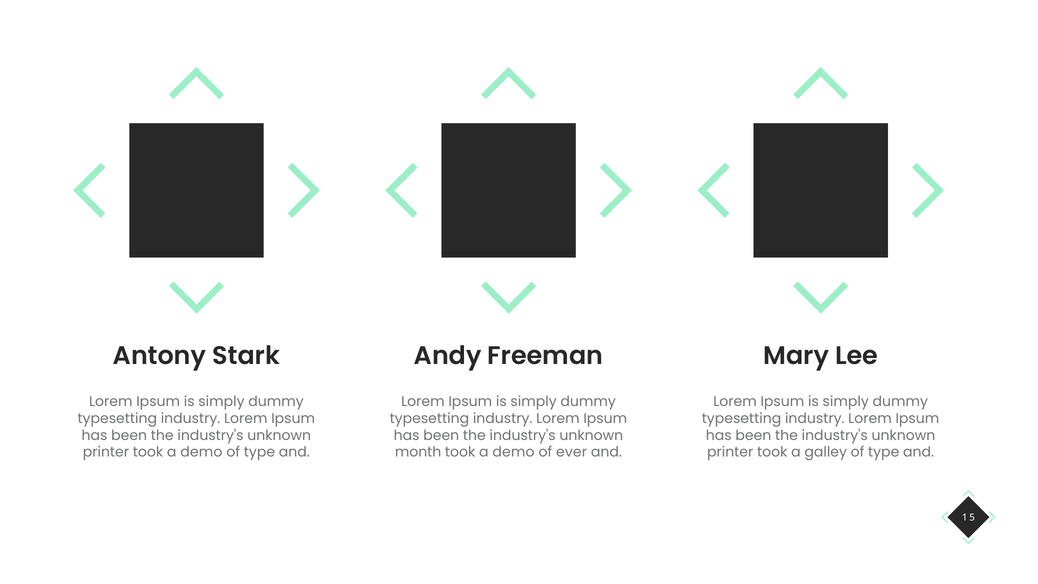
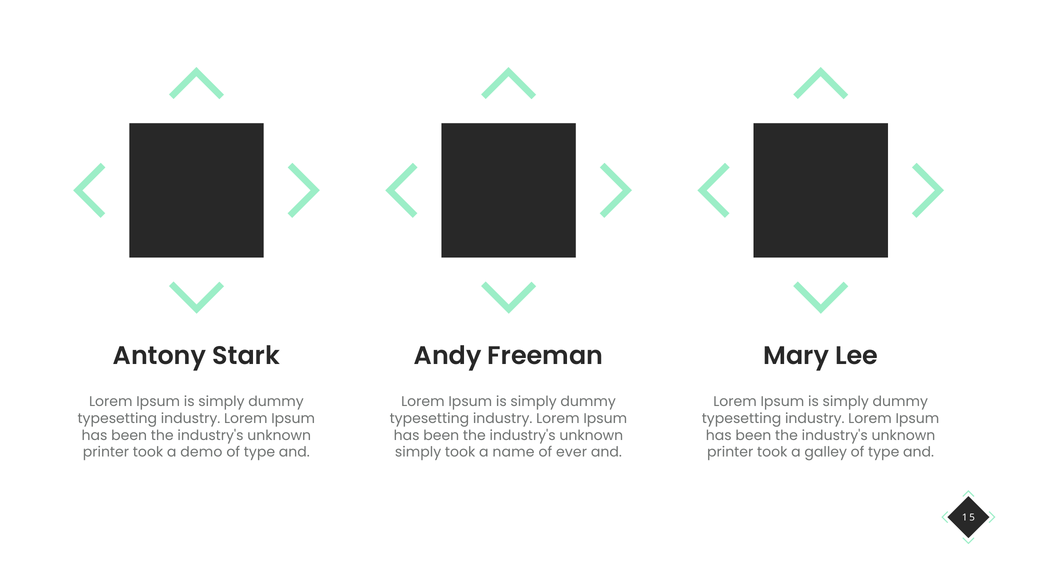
month at (418, 452): month -> simply
demo at (514, 452): demo -> name
